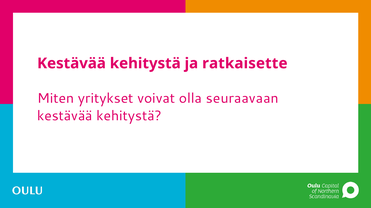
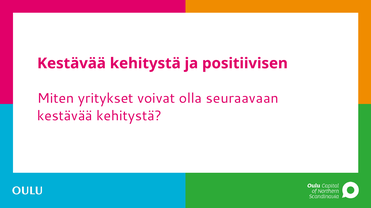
ratkaisette: ratkaisette -> positiivisen
